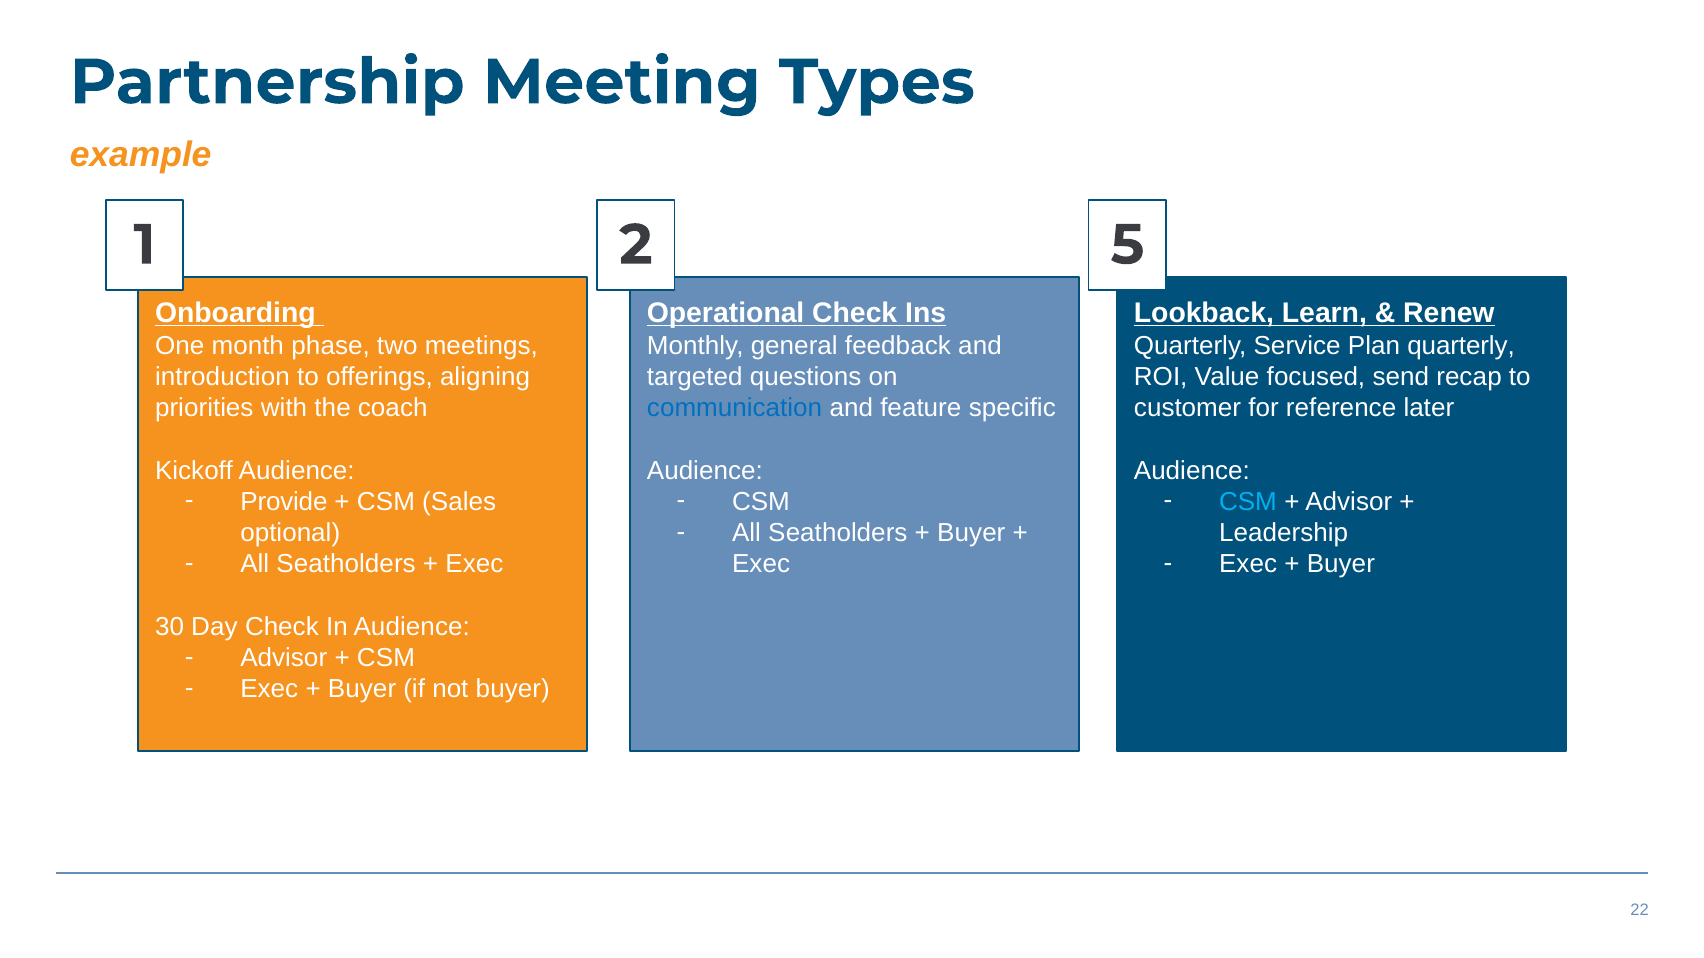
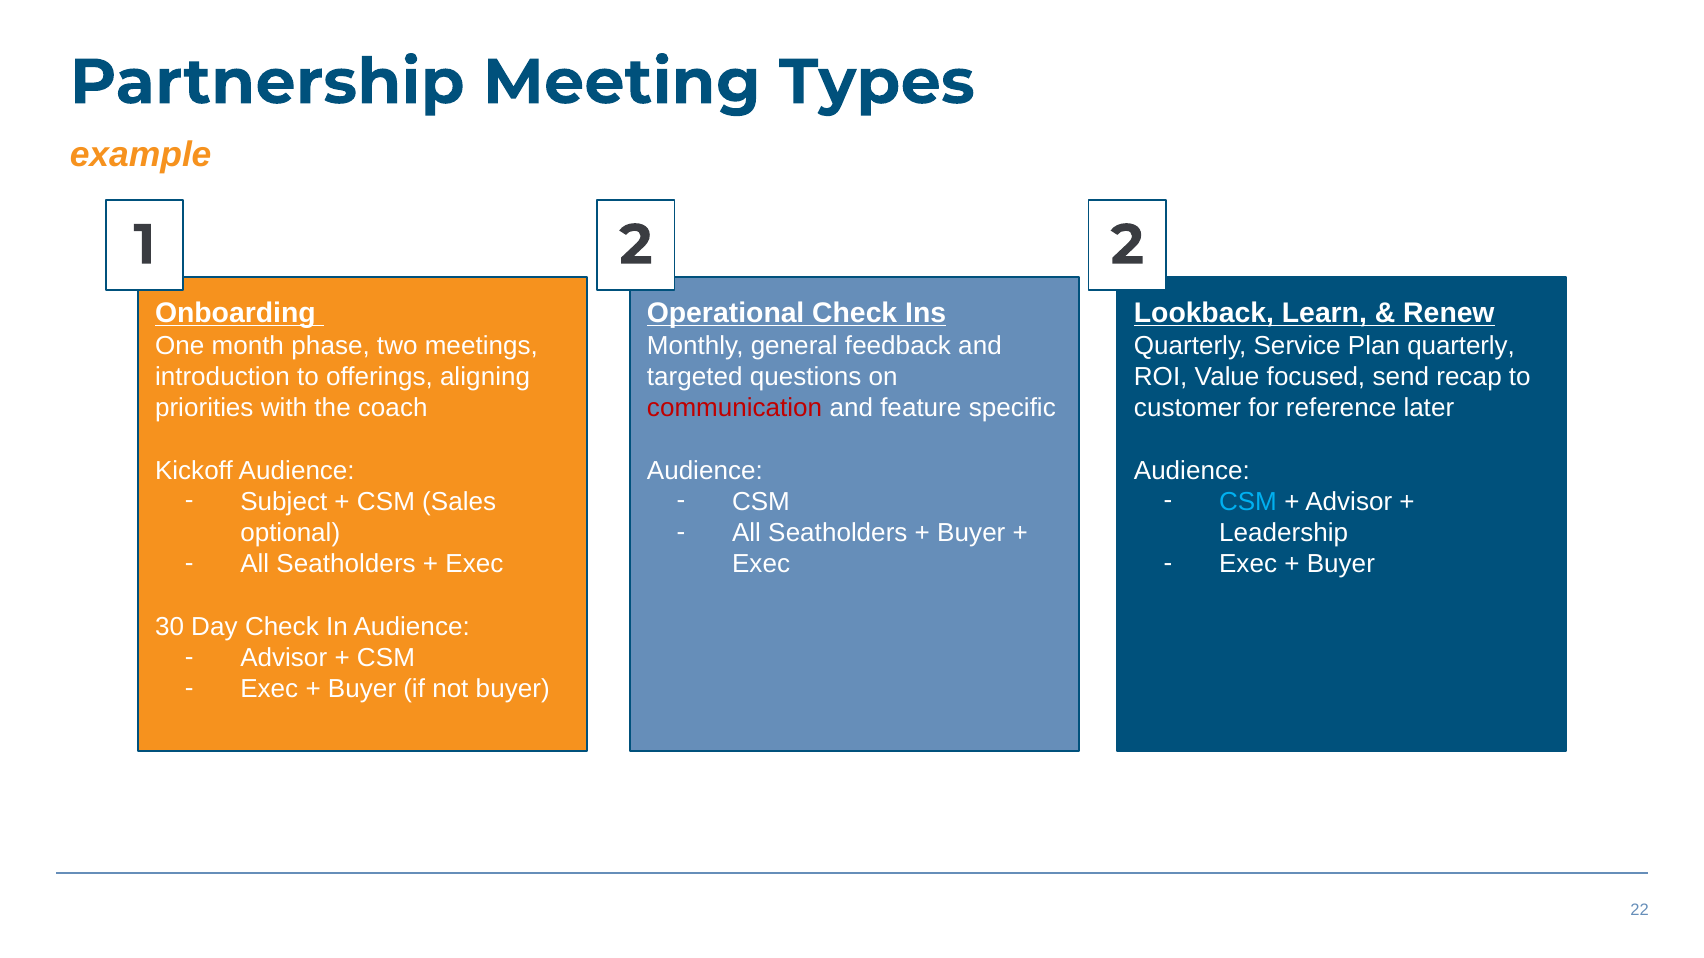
2 5: 5 -> 2
communication colour: blue -> red
Provide: Provide -> Subject
